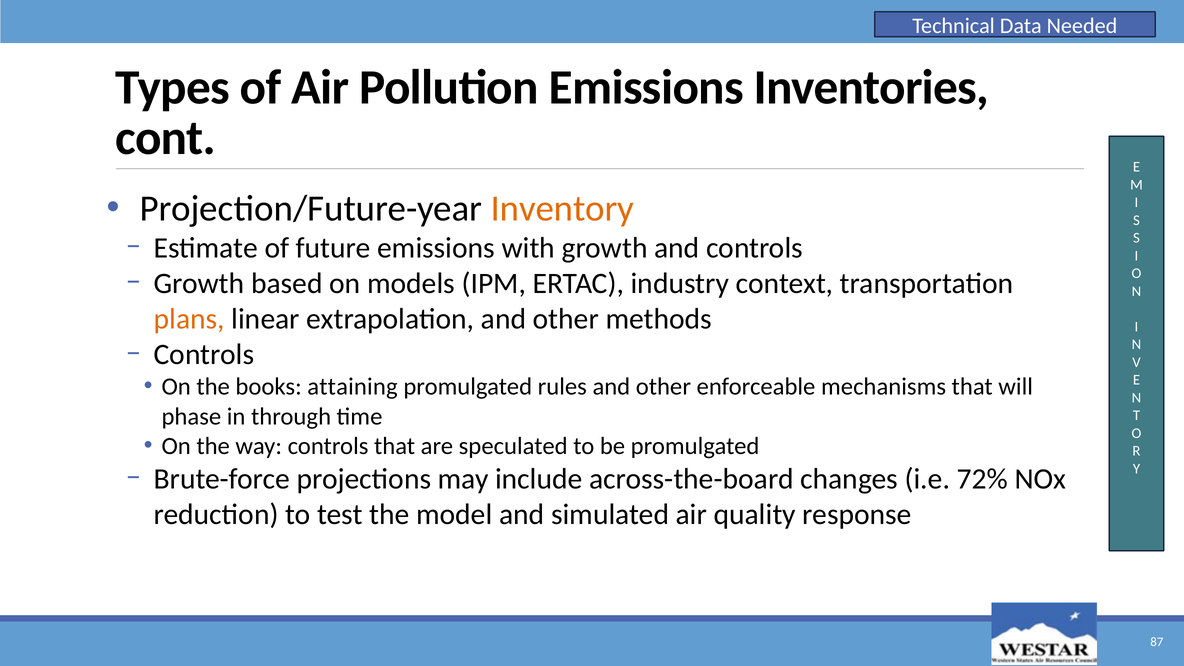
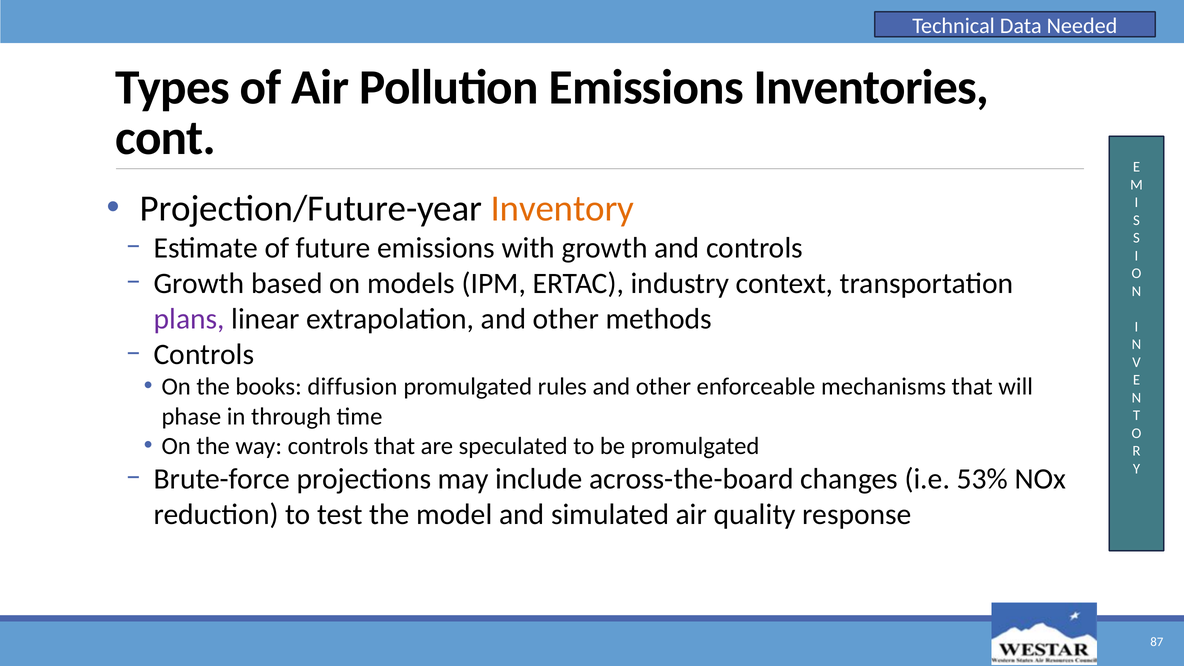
plans colour: orange -> purple
attaining: attaining -> diffusion
72%: 72% -> 53%
